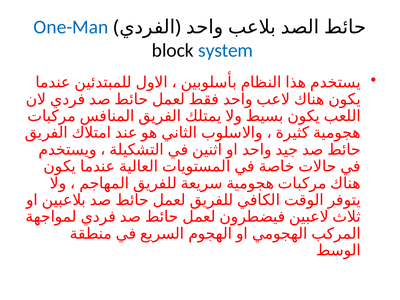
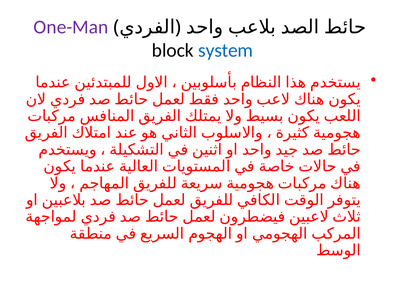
One-Man colour: blue -> purple
